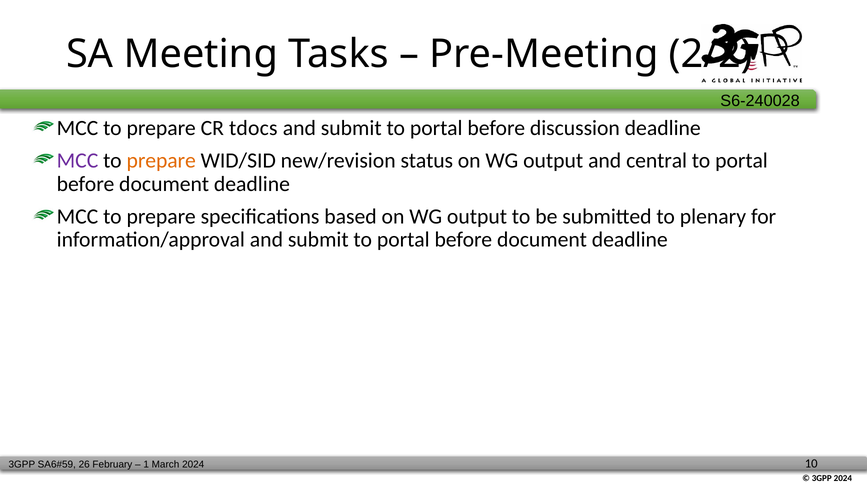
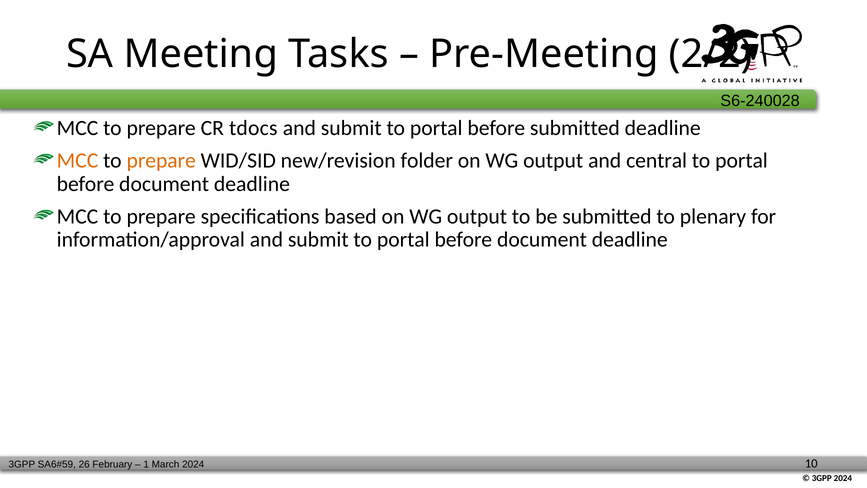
before discussion: discussion -> submitted
MCC at (78, 160) colour: purple -> orange
status: status -> folder
